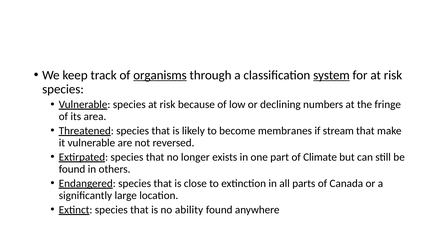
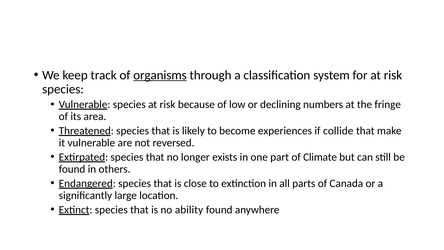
system underline: present -> none
membranes: membranes -> experiences
stream: stream -> collide
